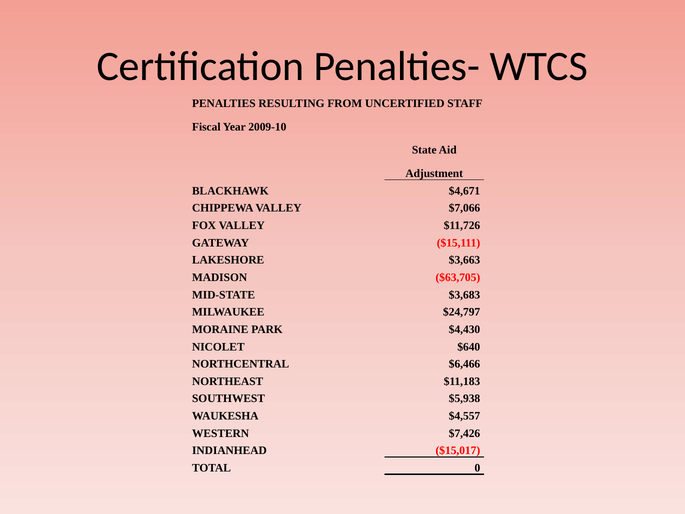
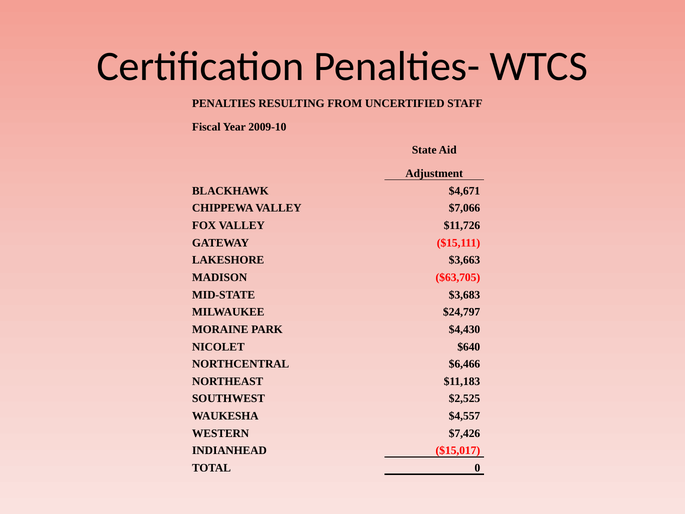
$5,938: $5,938 -> $2,525
